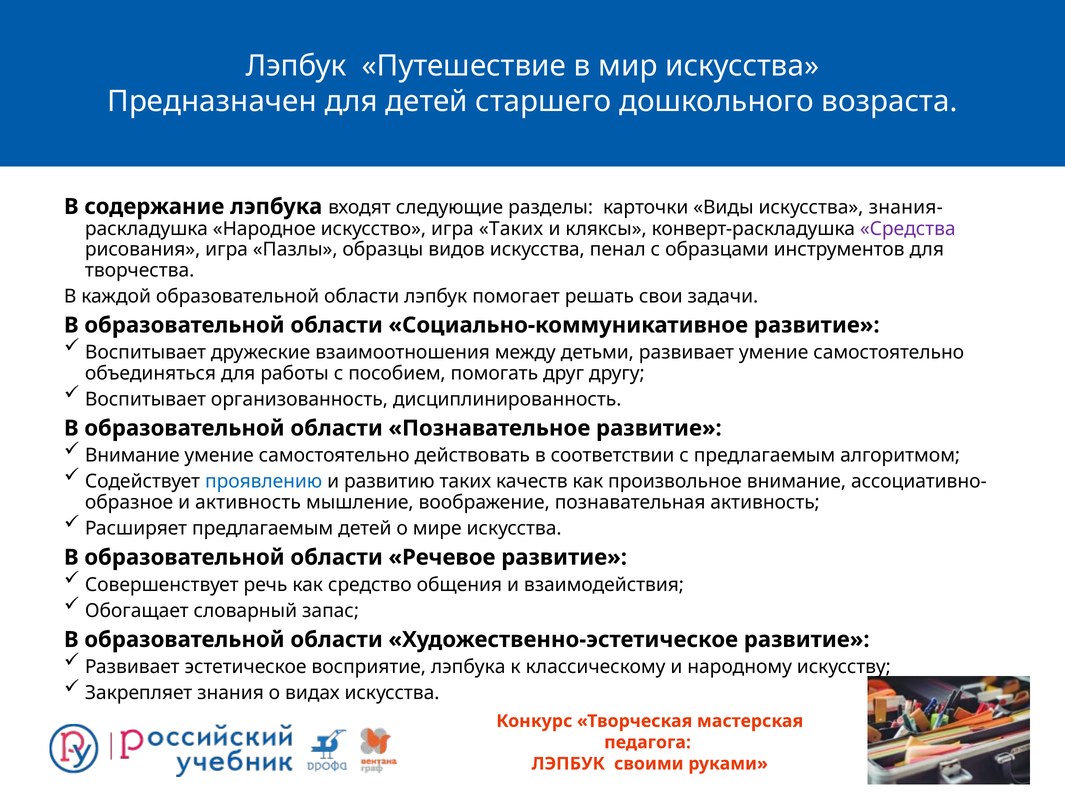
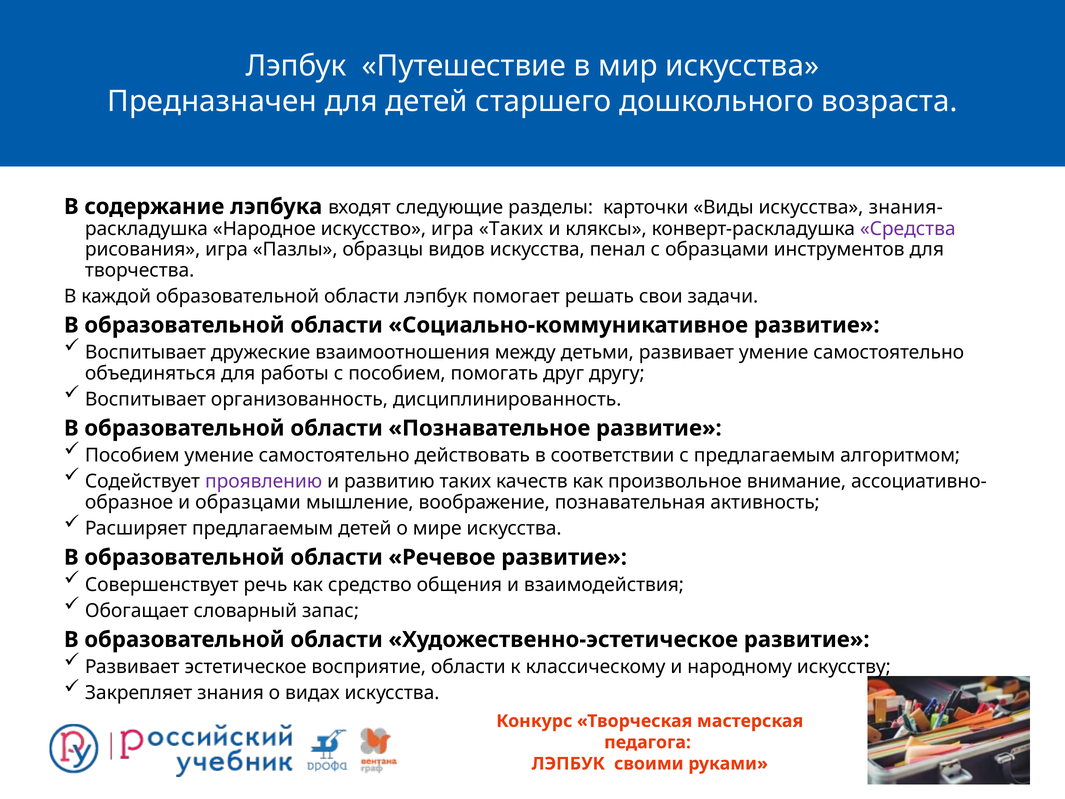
Внимание at (132, 455): Внимание -> Пособием
проявлению colour: blue -> purple
и активность: активность -> образцами
восприятие лэпбука: лэпбука -> области
